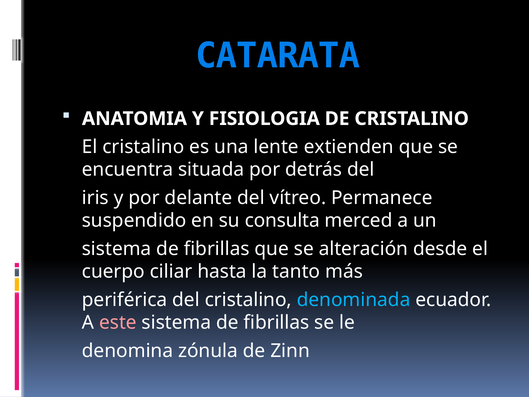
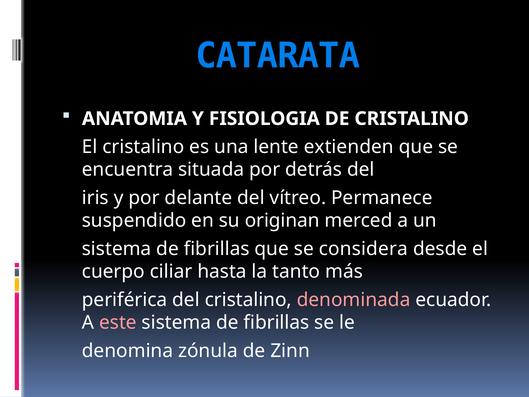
consulta: consulta -> originan
alteración: alteración -> considera
denominada colour: light blue -> pink
